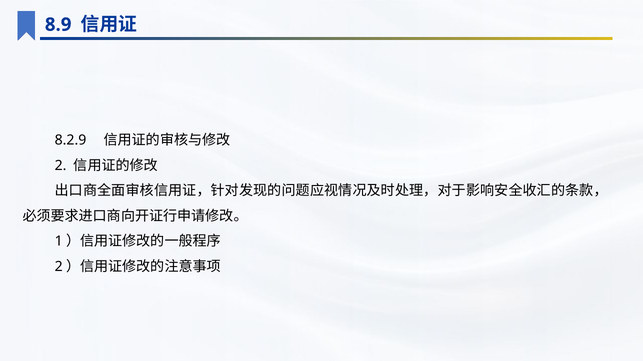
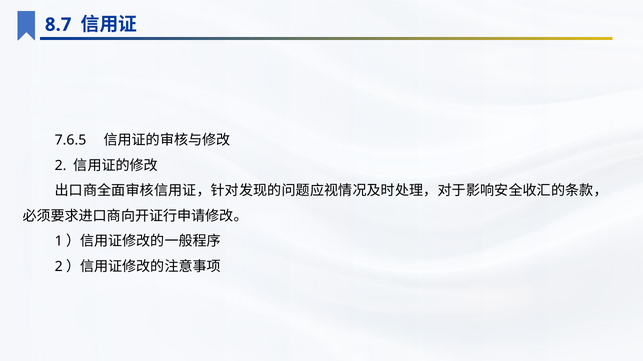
8.9: 8.9 -> 8.7
8.2.9: 8.2.9 -> 7.6.5
